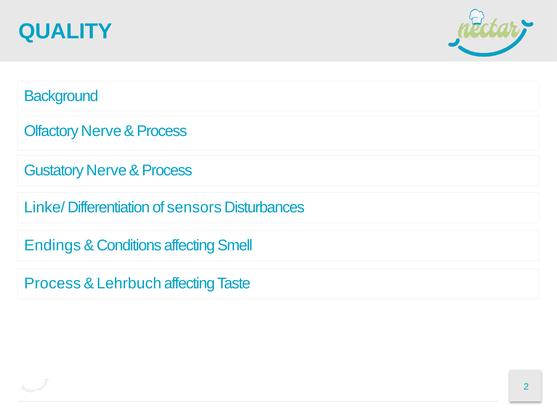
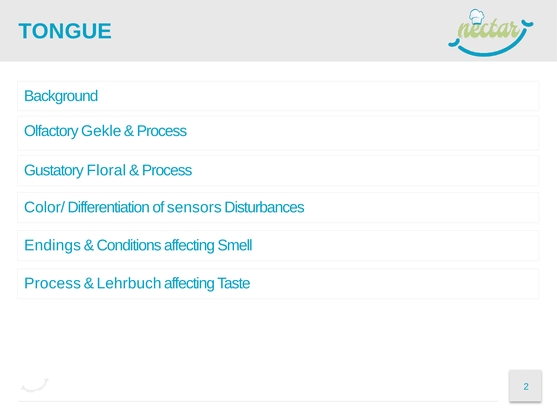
QUALITY: QUALITY -> TONGUE
Olfactory Nerve: Nerve -> Gekle
Gustatory Nerve: Nerve -> Floral
Linke/: Linke/ -> Color/
